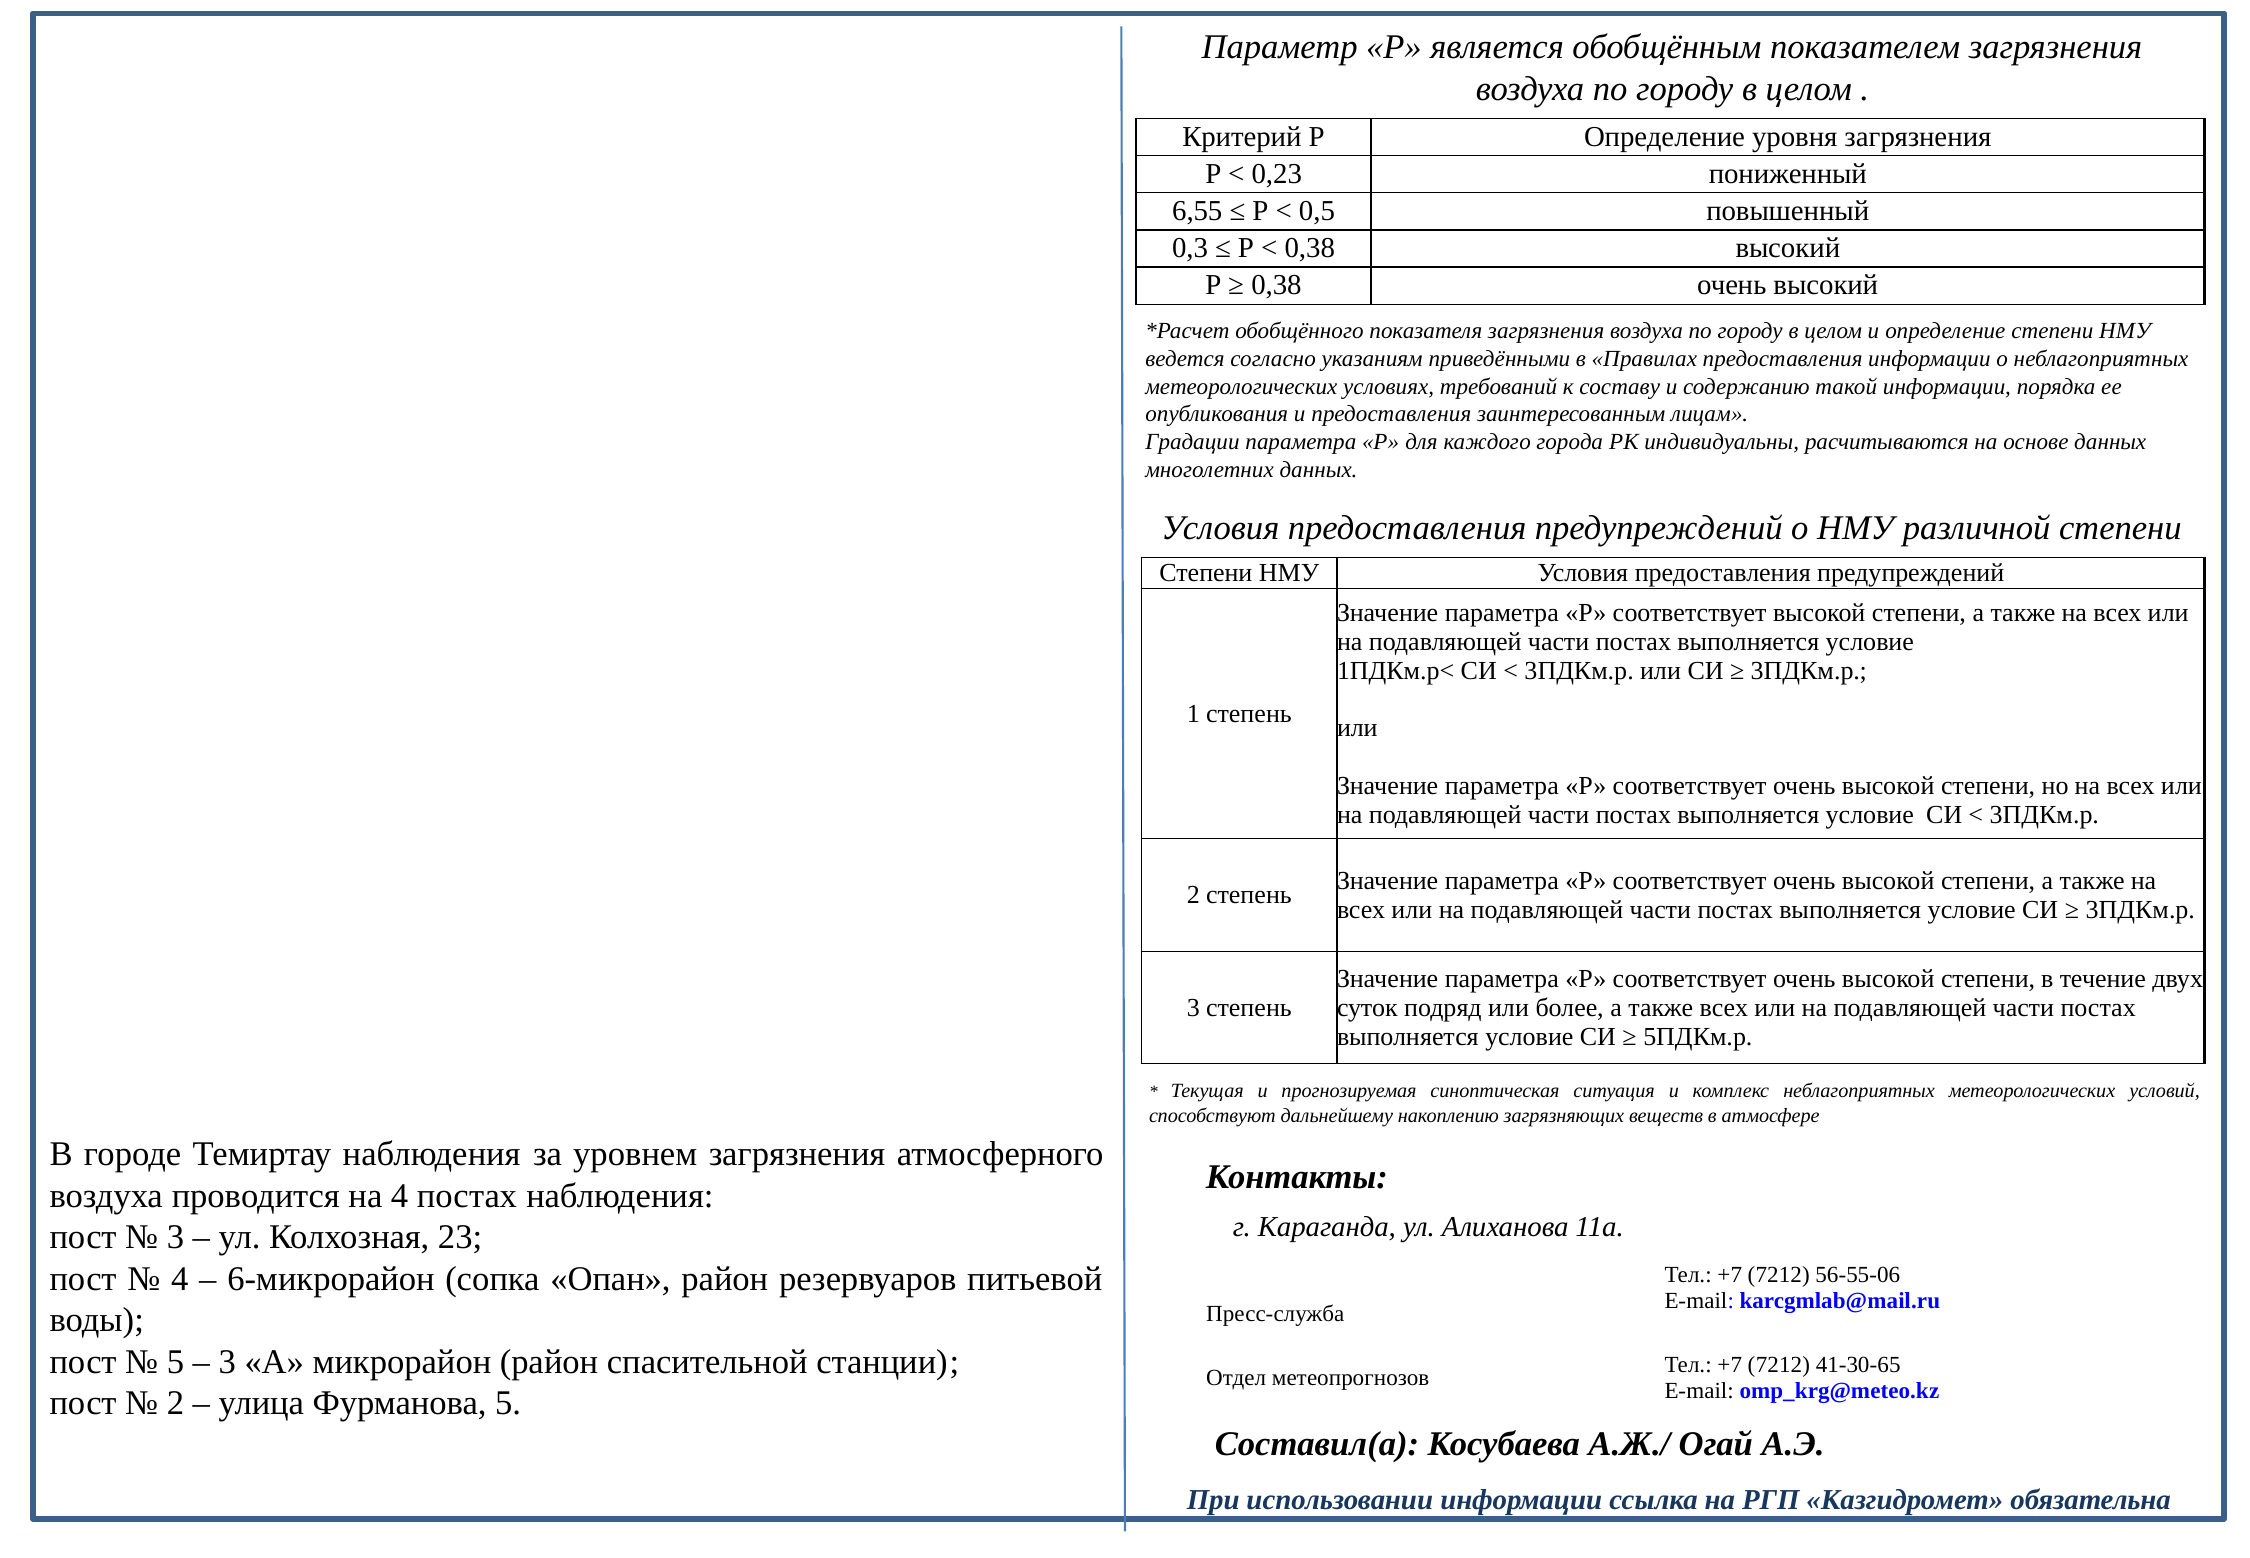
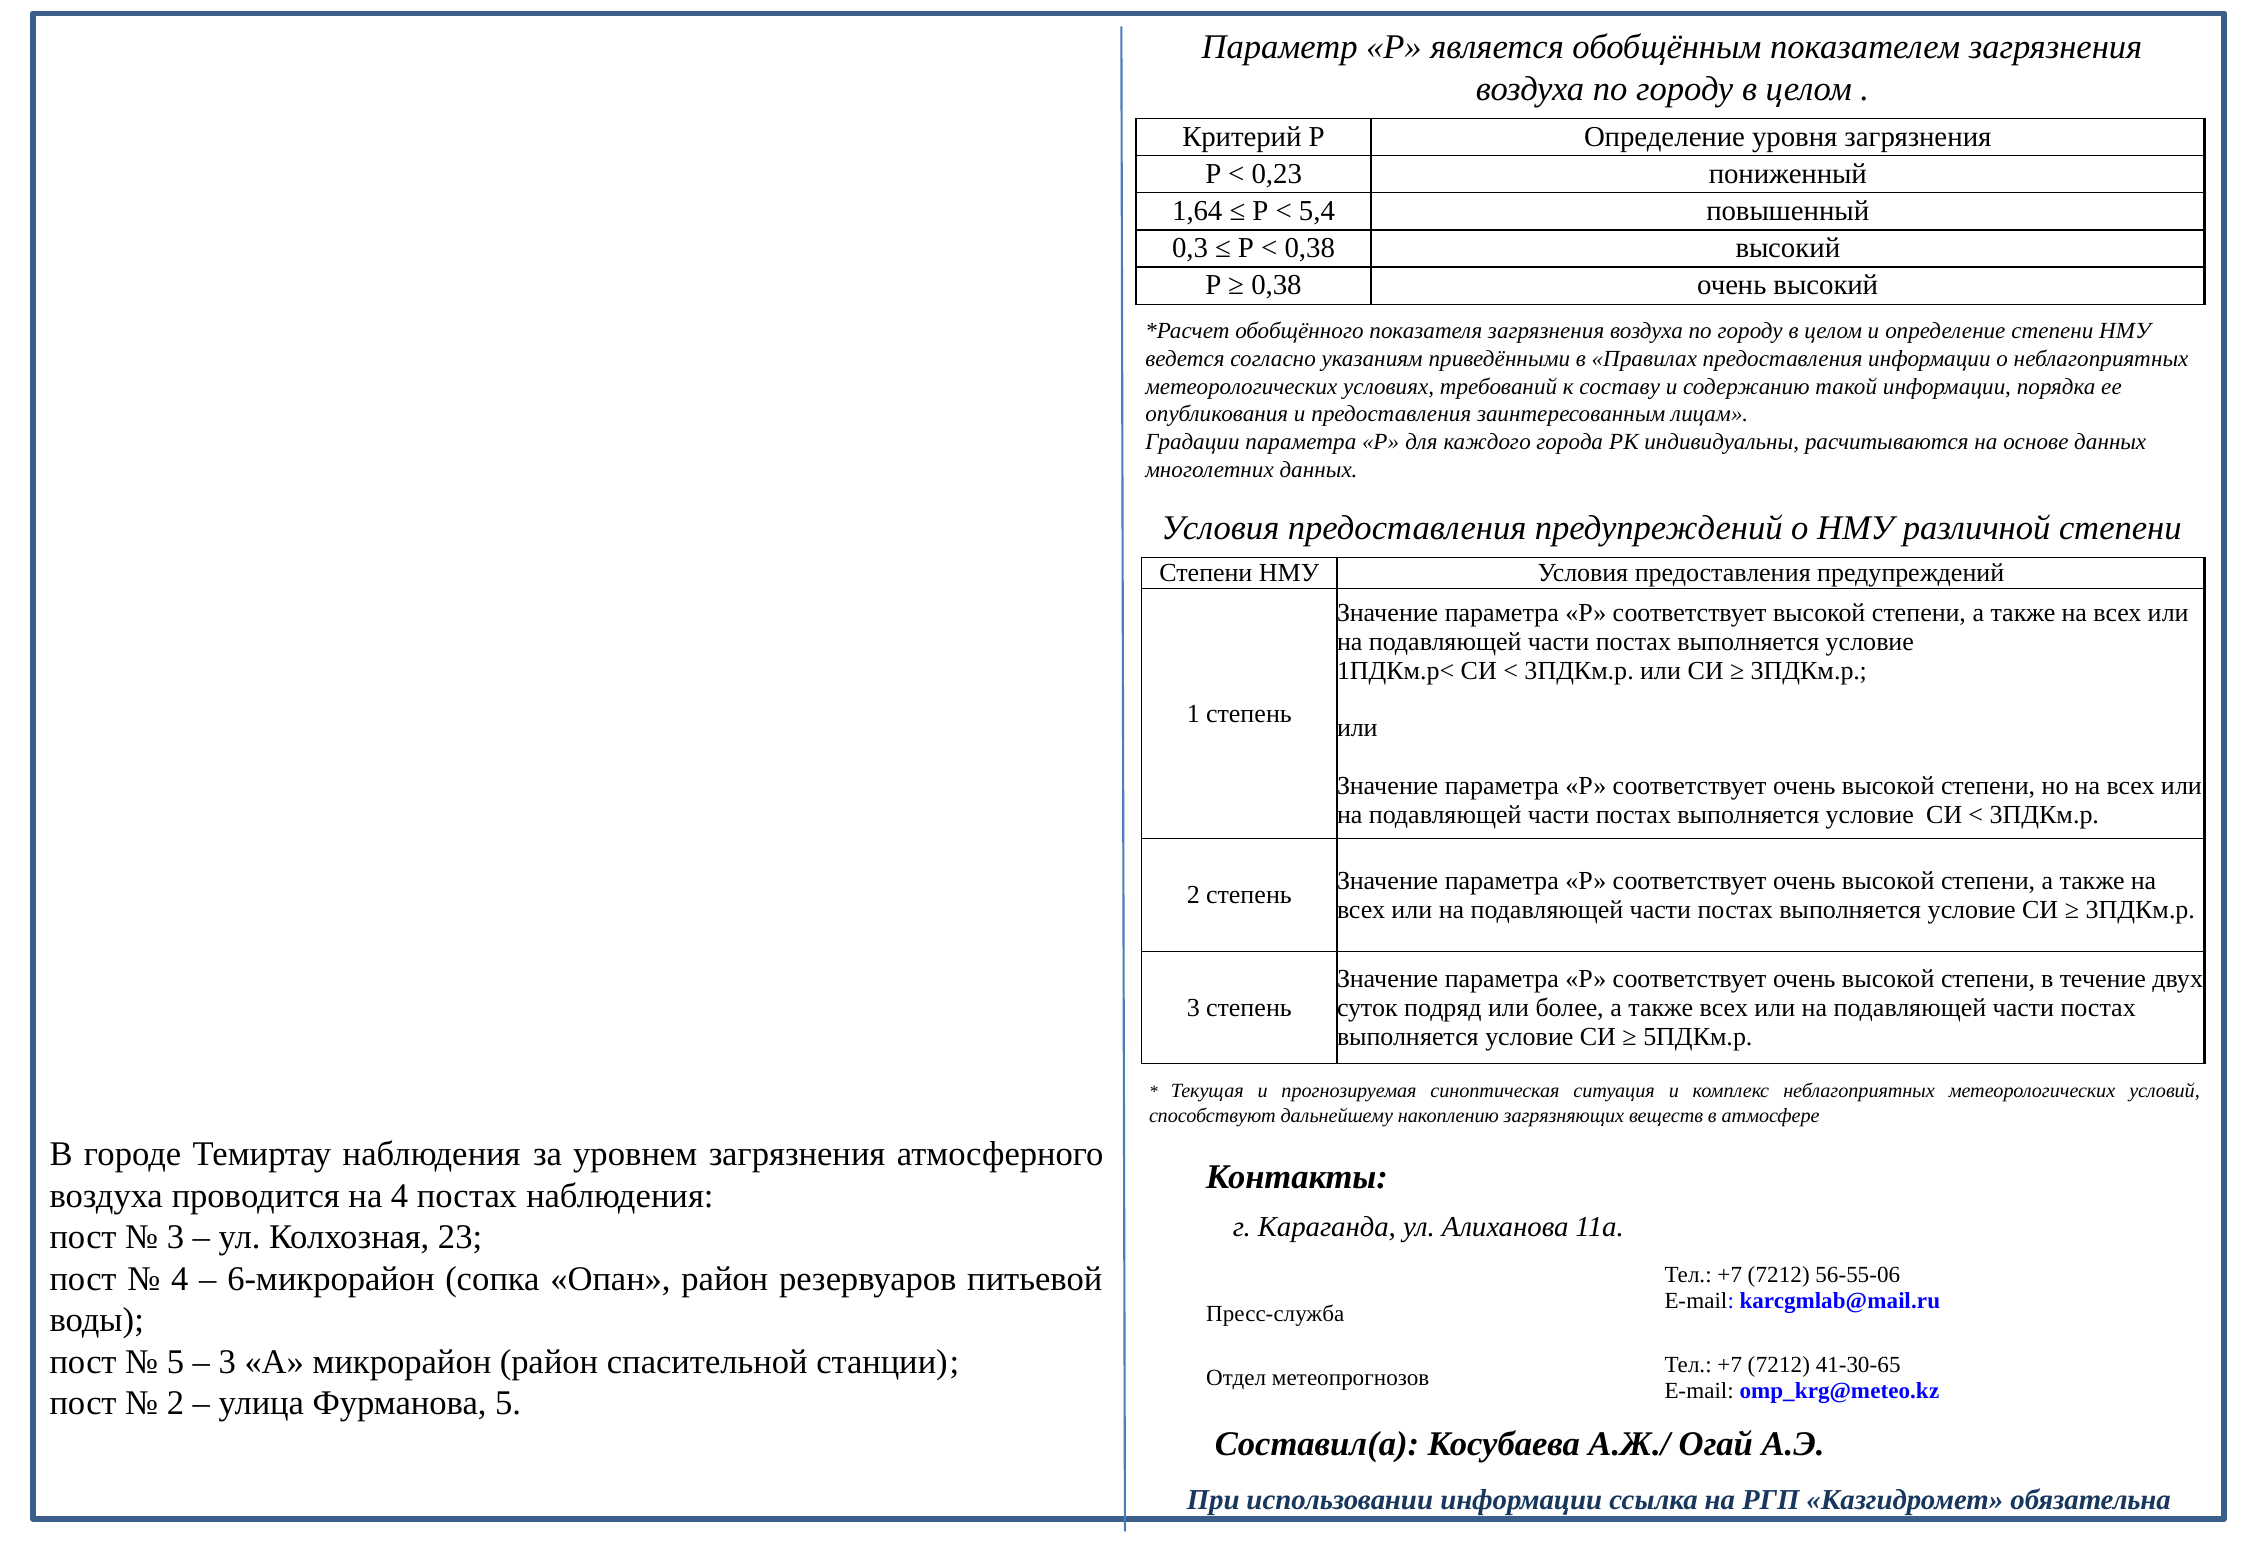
6,55: 6,55 -> 1,64
0,5: 0,5 -> 5,4
